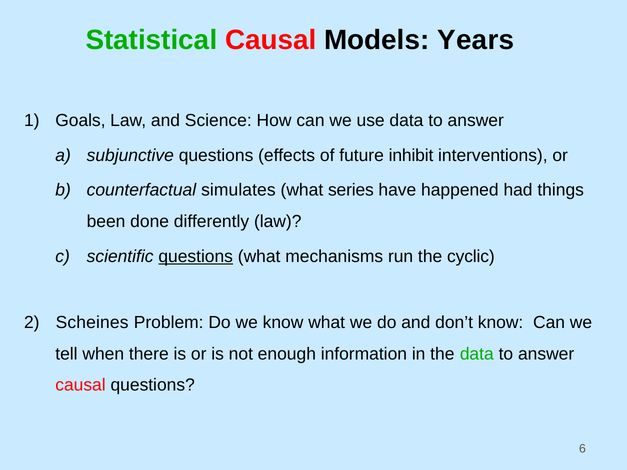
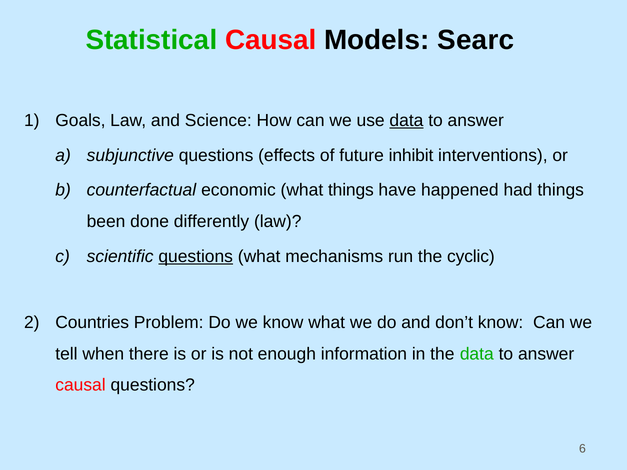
Years: Years -> Searc
data at (406, 121) underline: none -> present
simulates: simulates -> economic
what series: series -> things
Scheines: Scheines -> Countries
